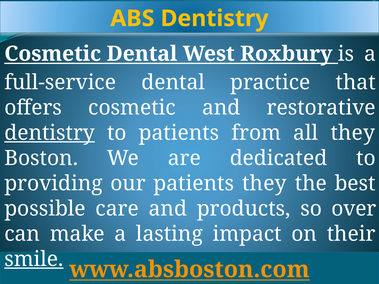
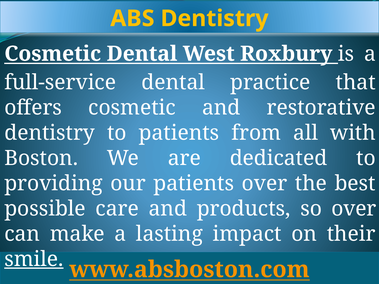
dentistry at (50, 133) underline: present -> none
all they: they -> with
patients they: they -> over
